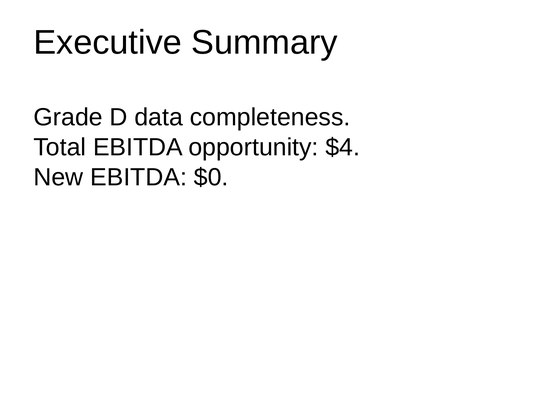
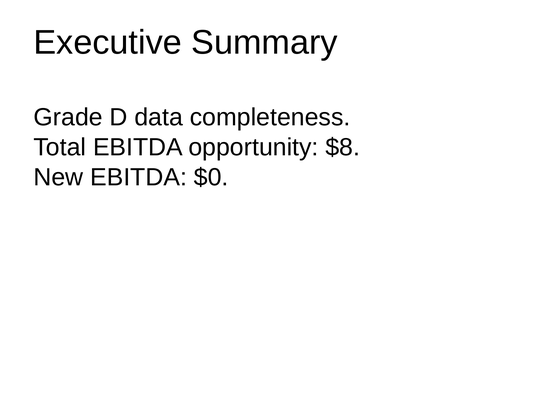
$4: $4 -> $8
